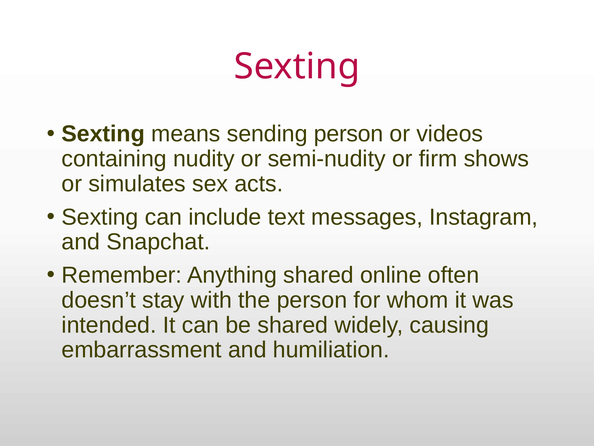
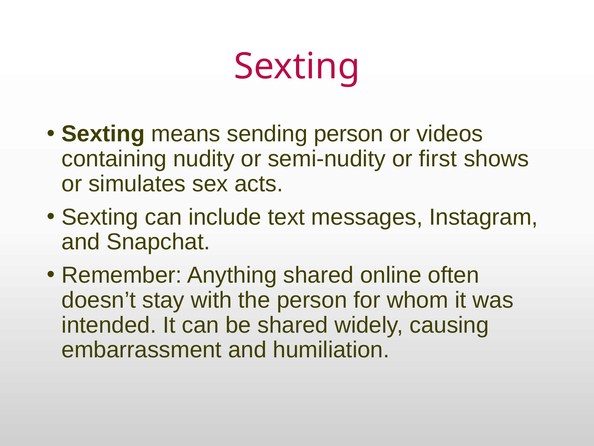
firm: firm -> first
